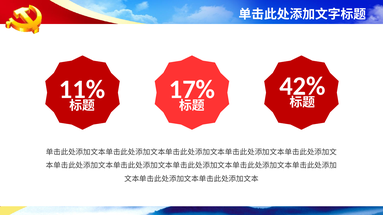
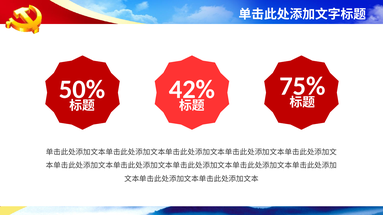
42%: 42% -> 75%
11%: 11% -> 50%
17%: 17% -> 42%
